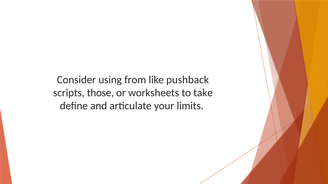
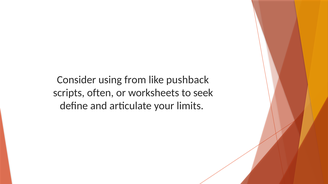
those: those -> often
take: take -> seek
